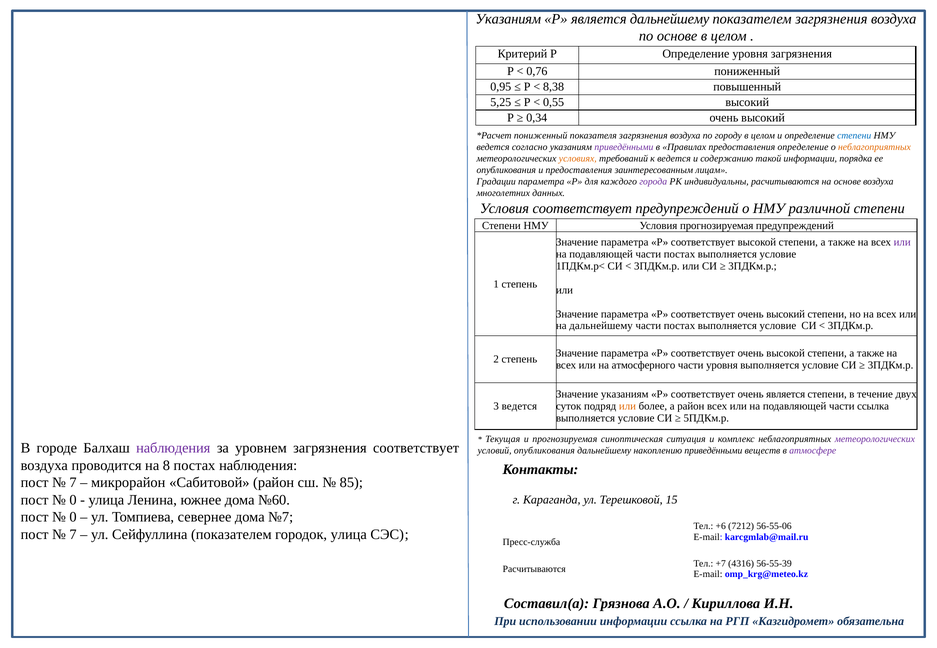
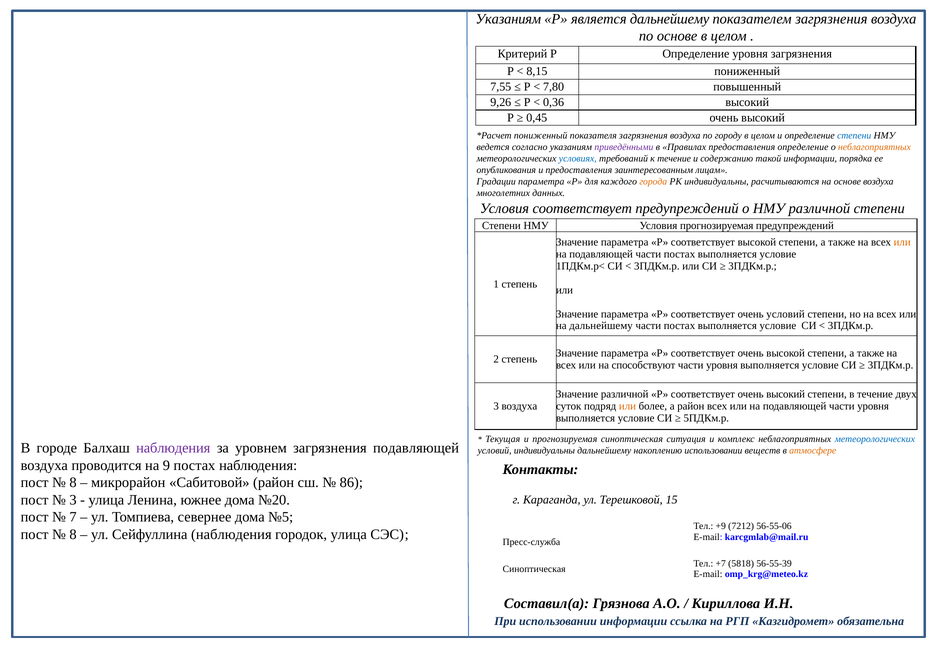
0,76: 0,76 -> 8,15
0,95: 0,95 -> 7,55
8,38: 8,38 -> 7,80
5,25: 5,25 -> 9,26
0,55: 0,55 -> 0,36
0,34: 0,34 -> 0,45
условиях colour: orange -> blue
к ведется: ведется -> течение
города colour: purple -> orange
или at (902, 242) colour: purple -> orange
соответствует очень высокий: высокий -> условий
атмосферного: атмосферного -> способствуют
Значение указаниям: указаниям -> различной
соответствует очень является: является -> высокий
3 ведется: ведется -> воздуха
подавляющей части ссылка: ссылка -> уровня
метеорологических at (875, 439) colour: purple -> blue
загрязнения соответствует: соответствует -> подавляющей
условий опубликования: опубликования -> индивидуальны
накоплению приведёнными: приведёнными -> использовании
атмосфере colour: purple -> orange
8: 8 -> 9
7 at (73, 483): 7 -> 8
85: 85 -> 86
0 at (73, 500): 0 -> 3
№60: №60 -> №20
0 at (73, 518): 0 -> 7
№7: №7 -> №5
+6: +6 -> +9
7 at (73, 535): 7 -> 8
Сейфуллина показателем: показателем -> наблюдения
4316: 4316 -> 5818
Расчитываются at (534, 570): Расчитываются -> Синоптическая
